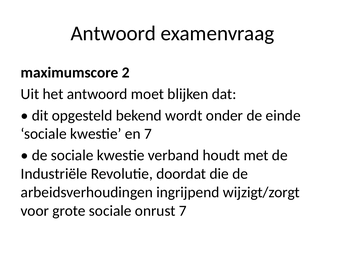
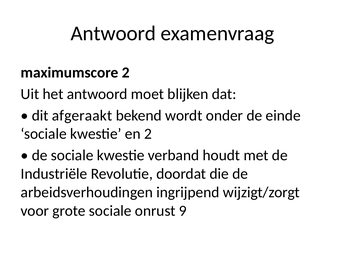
opgesteld: opgesteld -> afgeraakt
en 7: 7 -> 2
onrust 7: 7 -> 9
